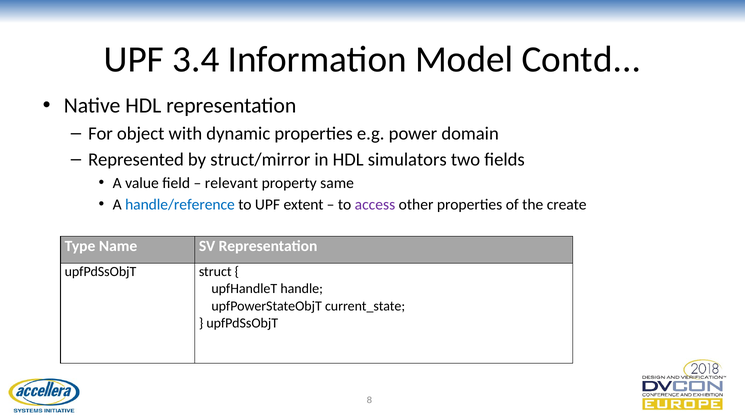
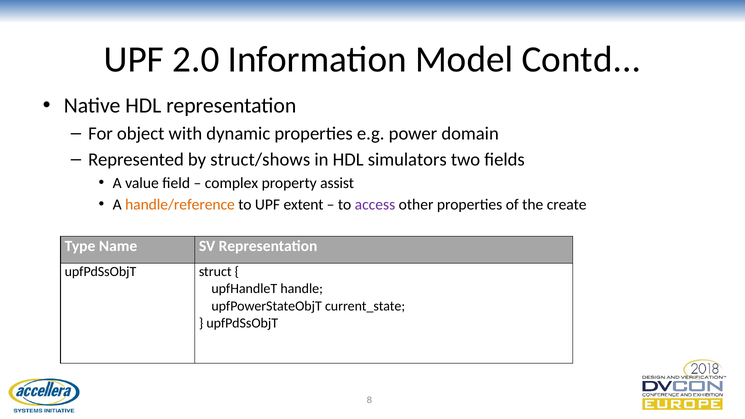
3.4: 3.4 -> 2.0
struct/mirror: struct/mirror -> struct/shows
relevant: relevant -> complex
same: same -> assist
handle/reference colour: blue -> orange
